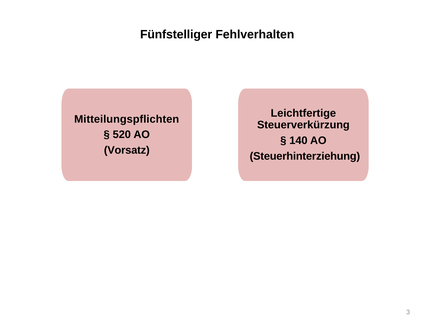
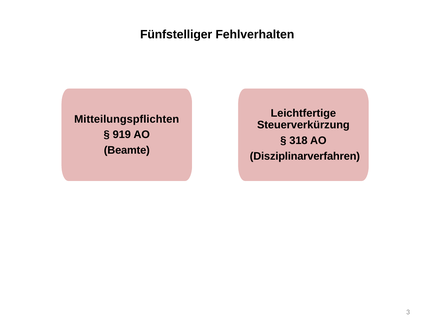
520: 520 -> 919
140: 140 -> 318
Vorsatz: Vorsatz -> Beamte
Steuerhinterziehung: Steuerhinterziehung -> Disziplinarverfahren
